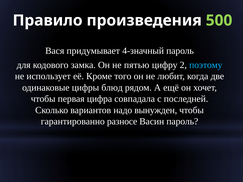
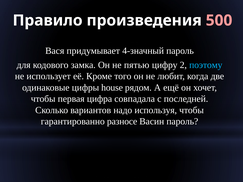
500 colour: light green -> pink
блюд: блюд -> house
вынужден: вынужден -> используя
